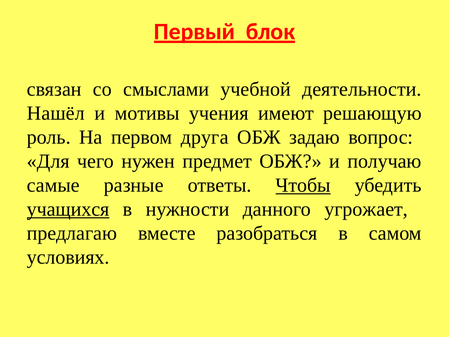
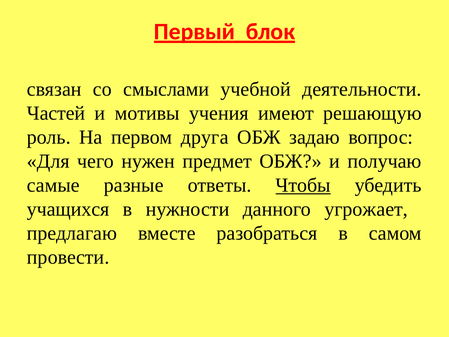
Нашёл: Нашёл -> Частей
учащихся underline: present -> none
условиях: условиях -> провести
